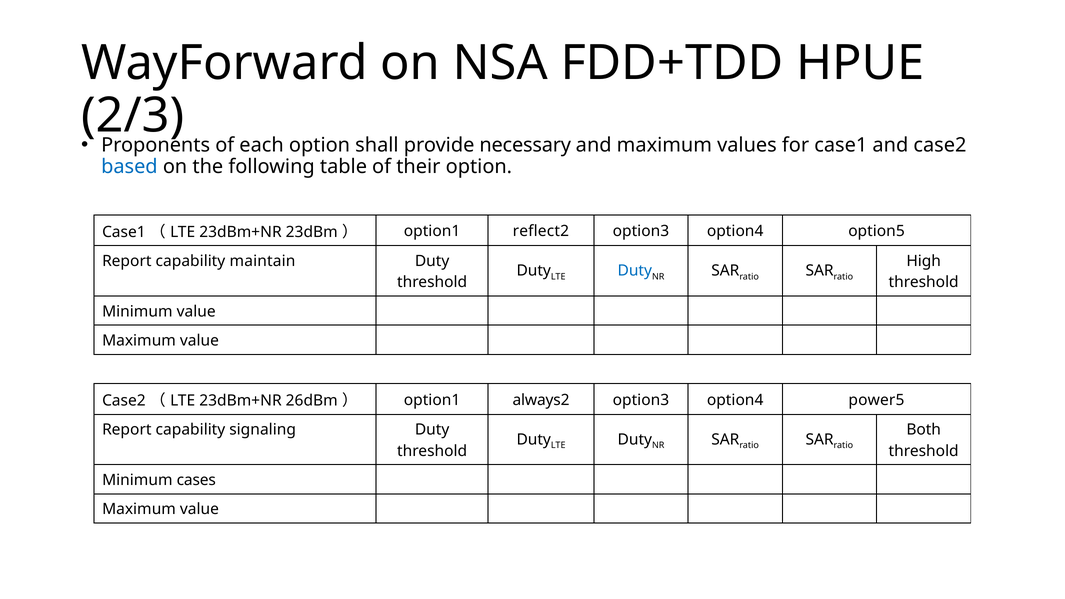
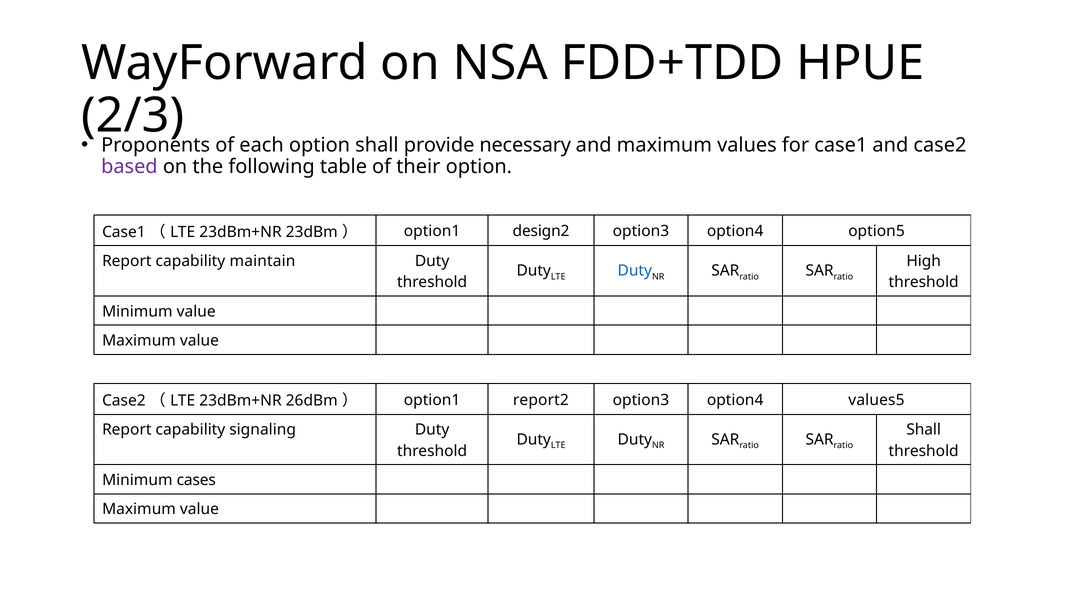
based colour: blue -> purple
reflect2: reflect2 -> design2
always2: always2 -> report2
power5: power5 -> values5
Both at (924, 430): Both -> Shall
